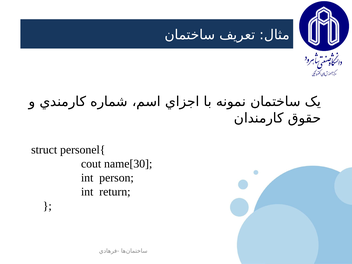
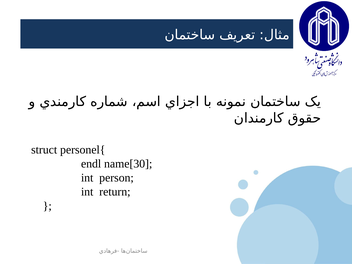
cout: cout -> endl
